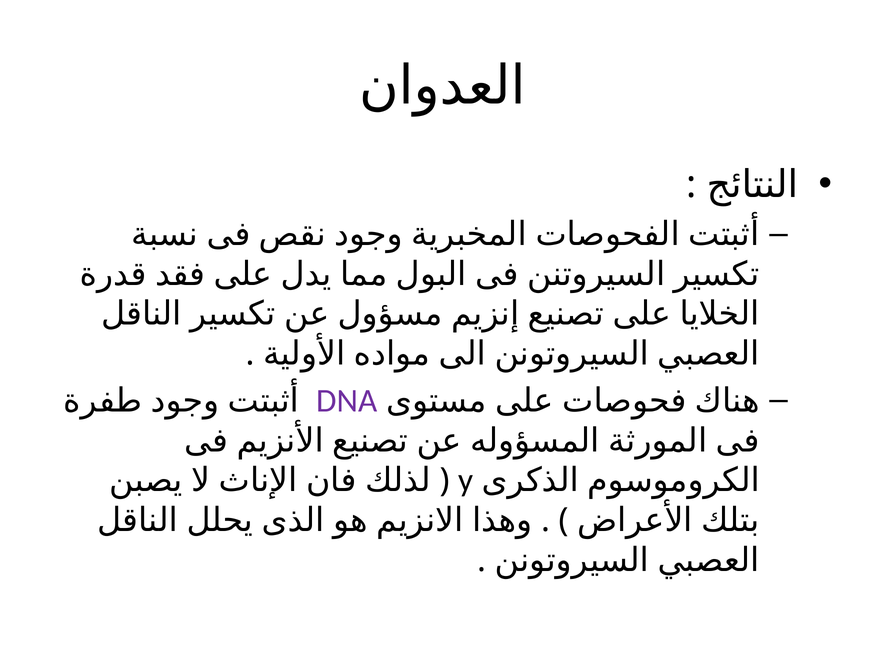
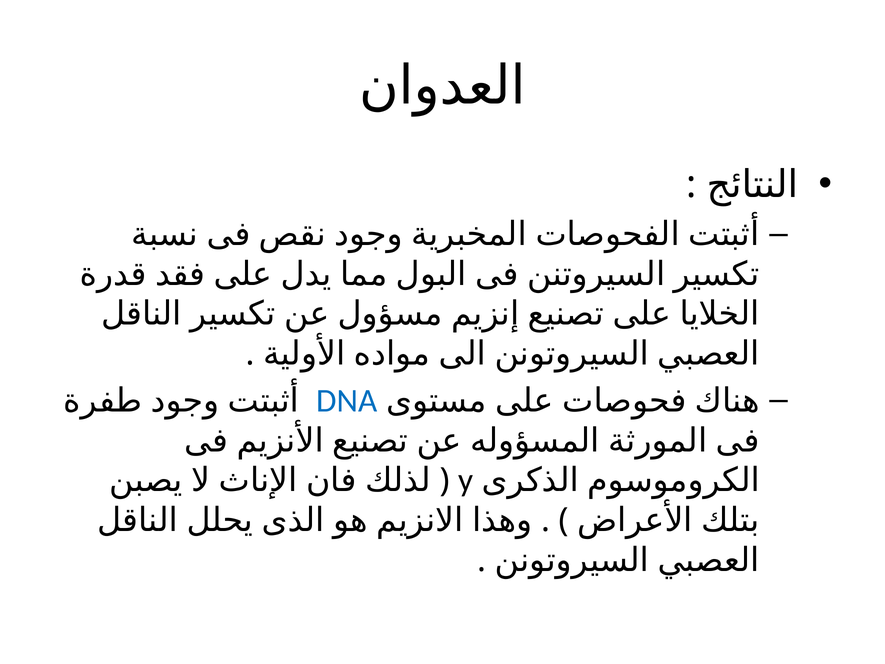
DNA colour: purple -> blue
